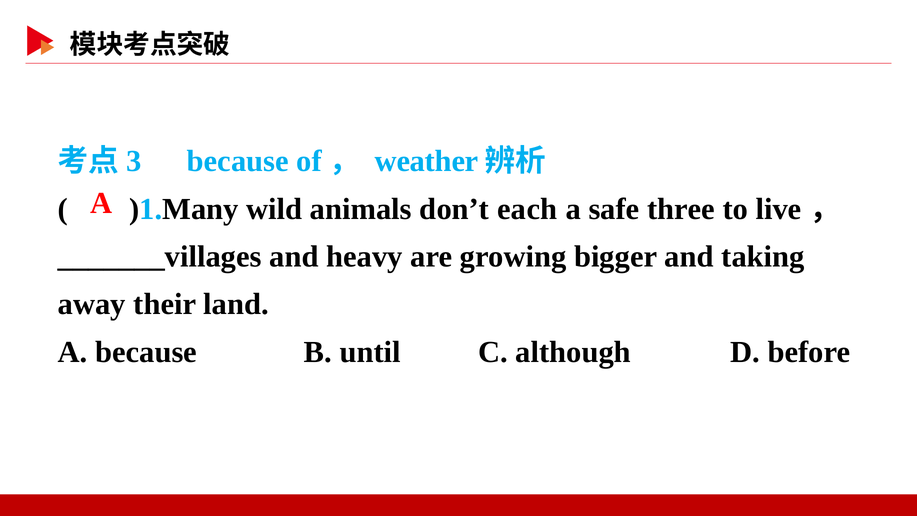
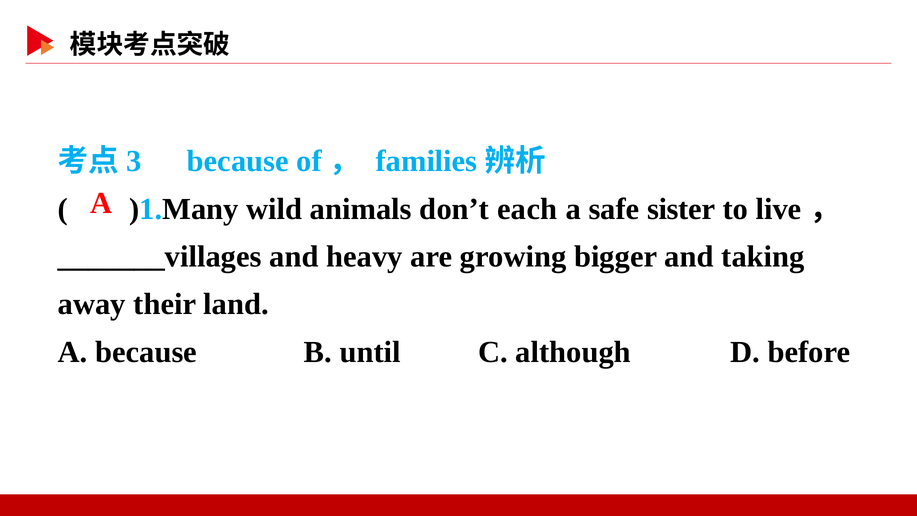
weather: weather -> families
three: three -> sister
